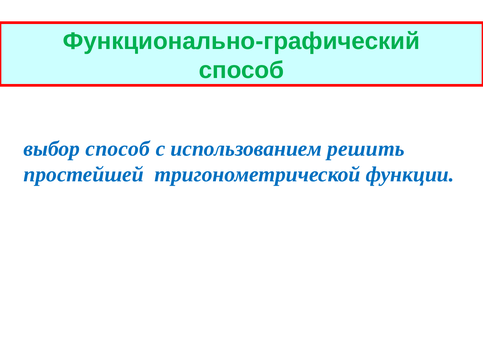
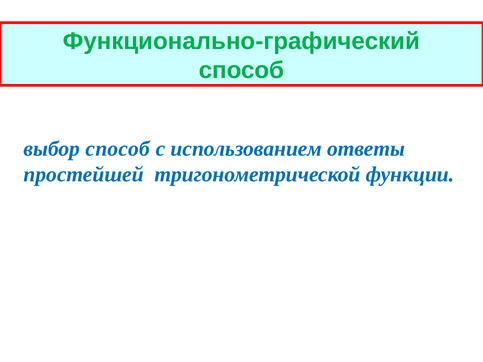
решить: решить -> ответы
